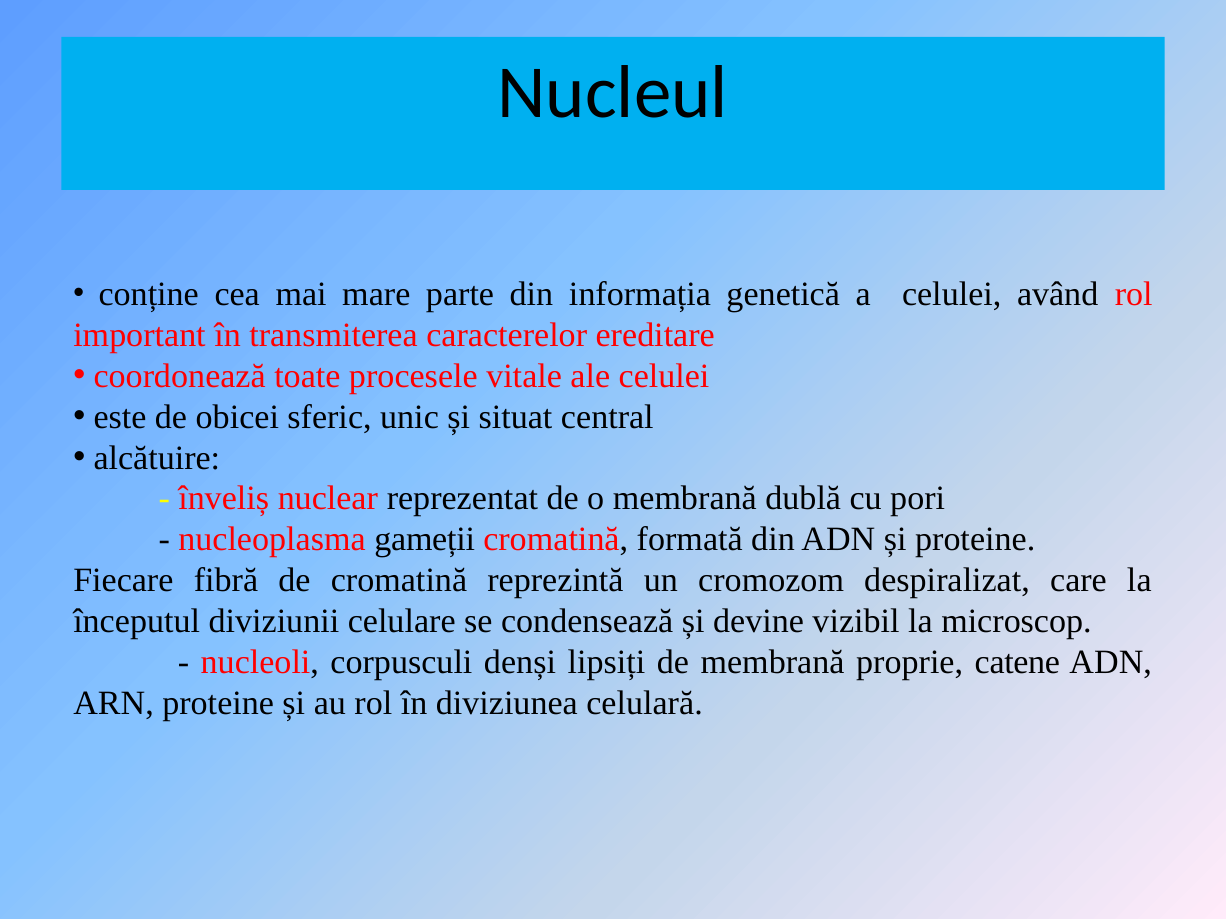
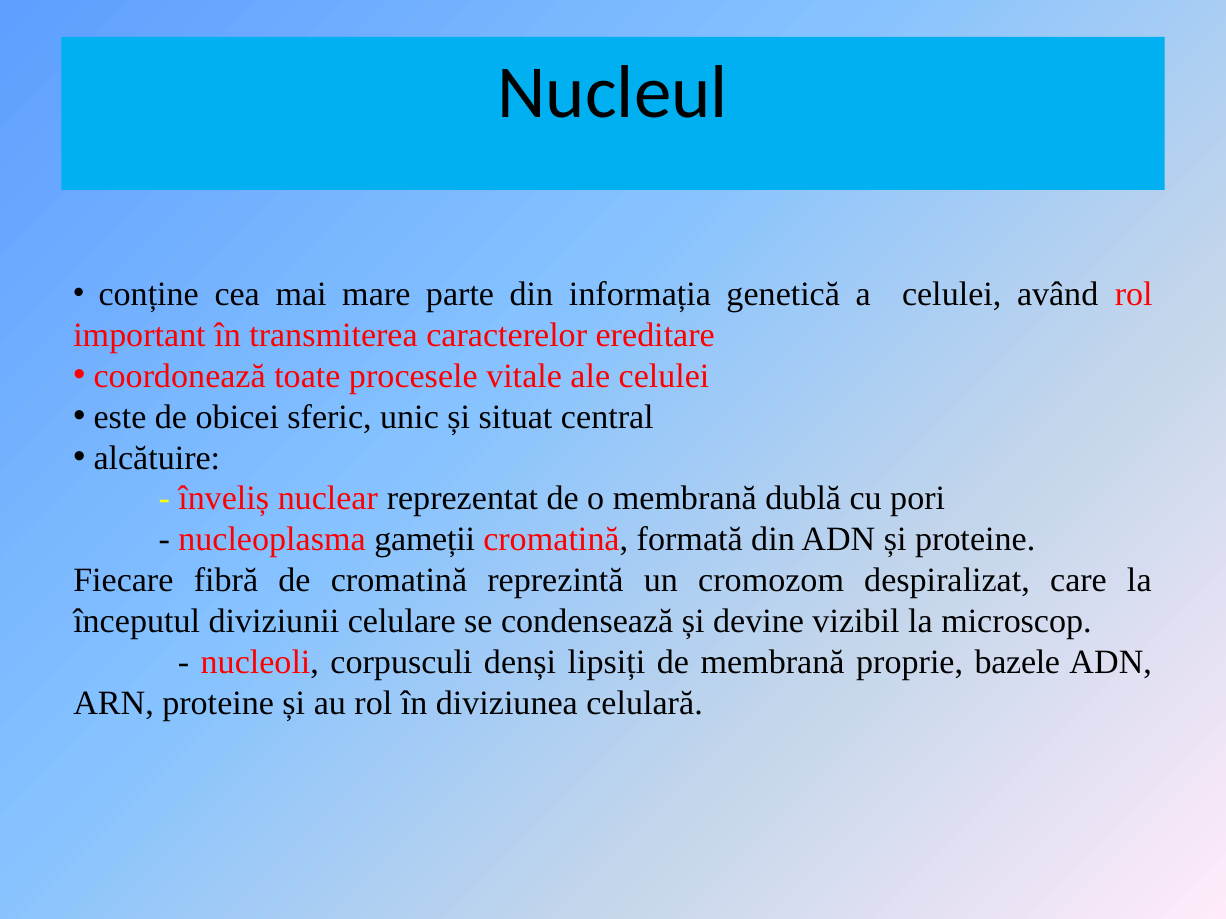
catene: catene -> bazele
